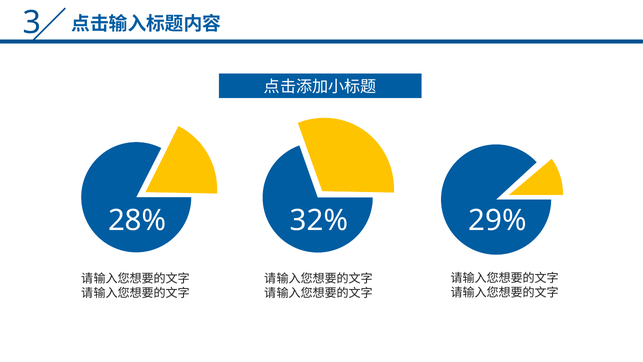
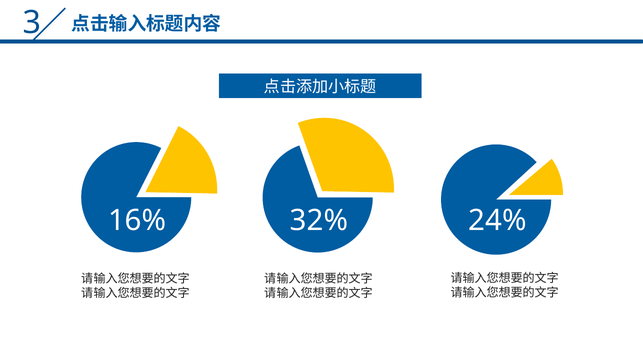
28%: 28% -> 16%
29%: 29% -> 24%
